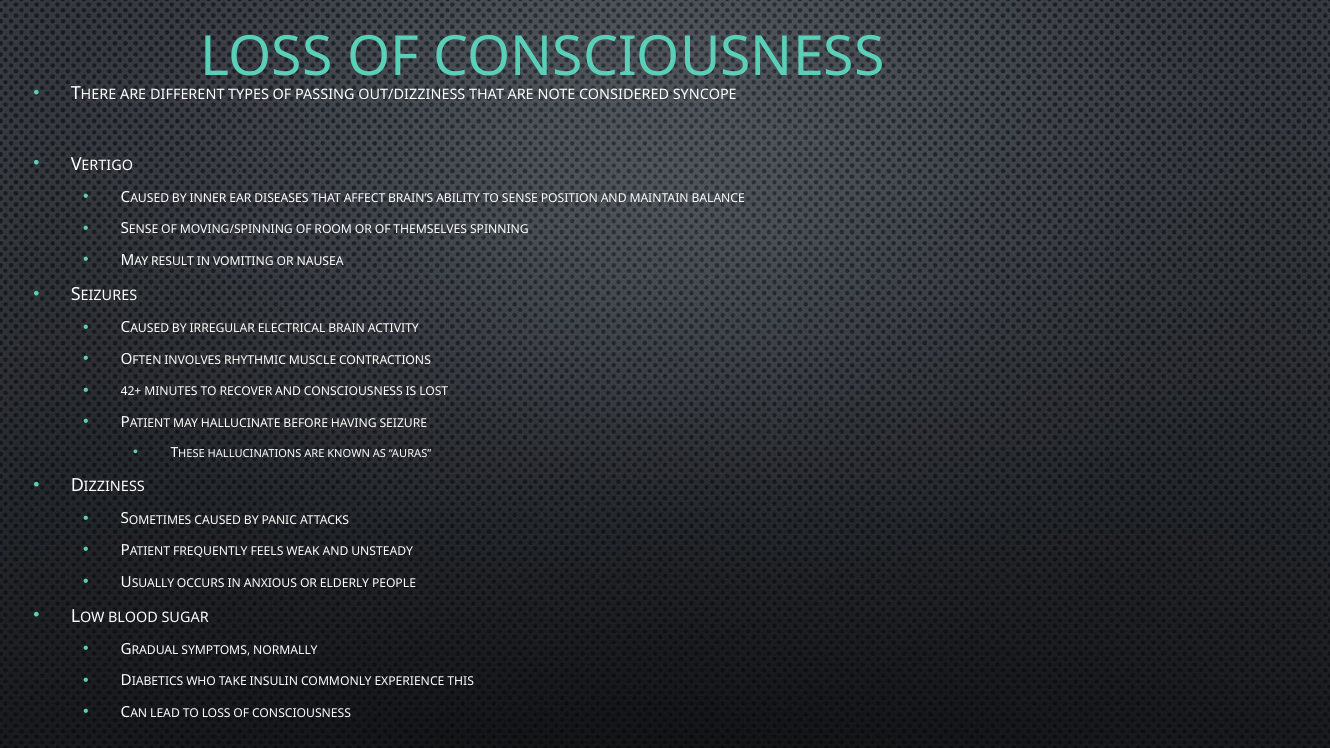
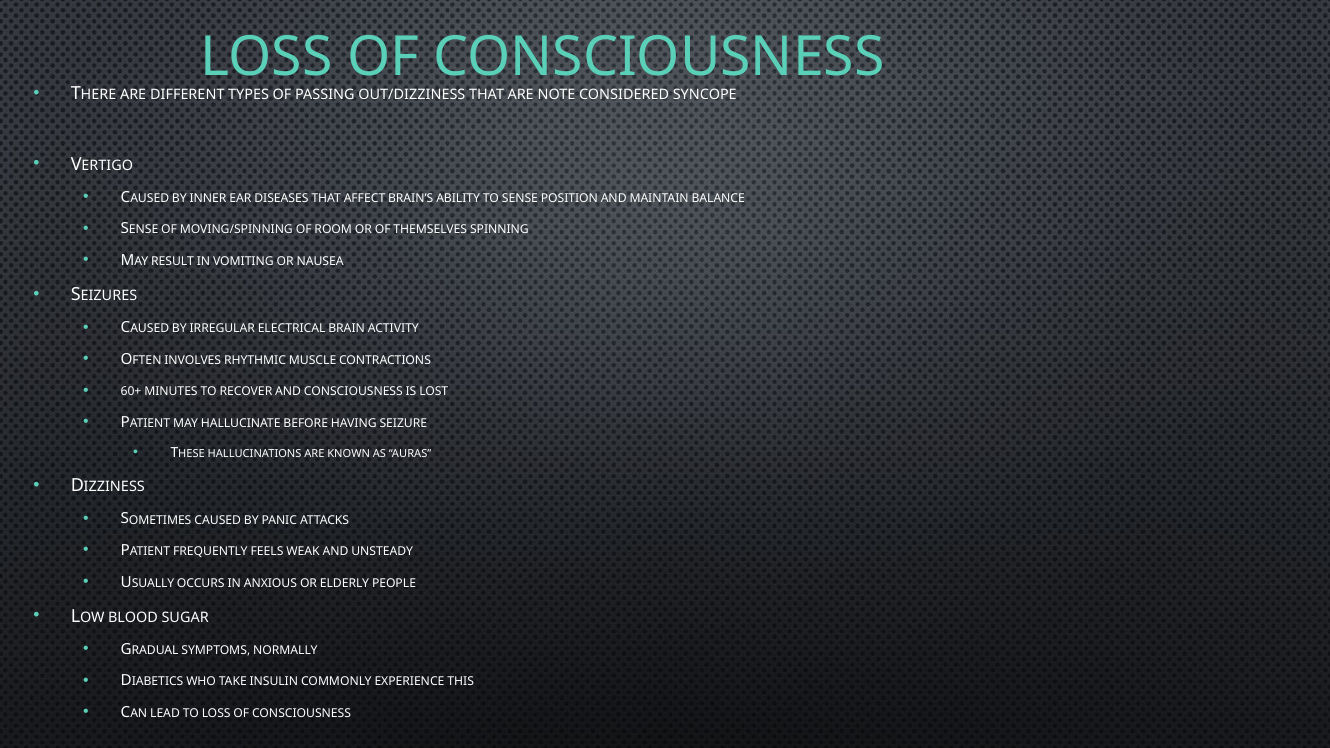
42+: 42+ -> 60+
